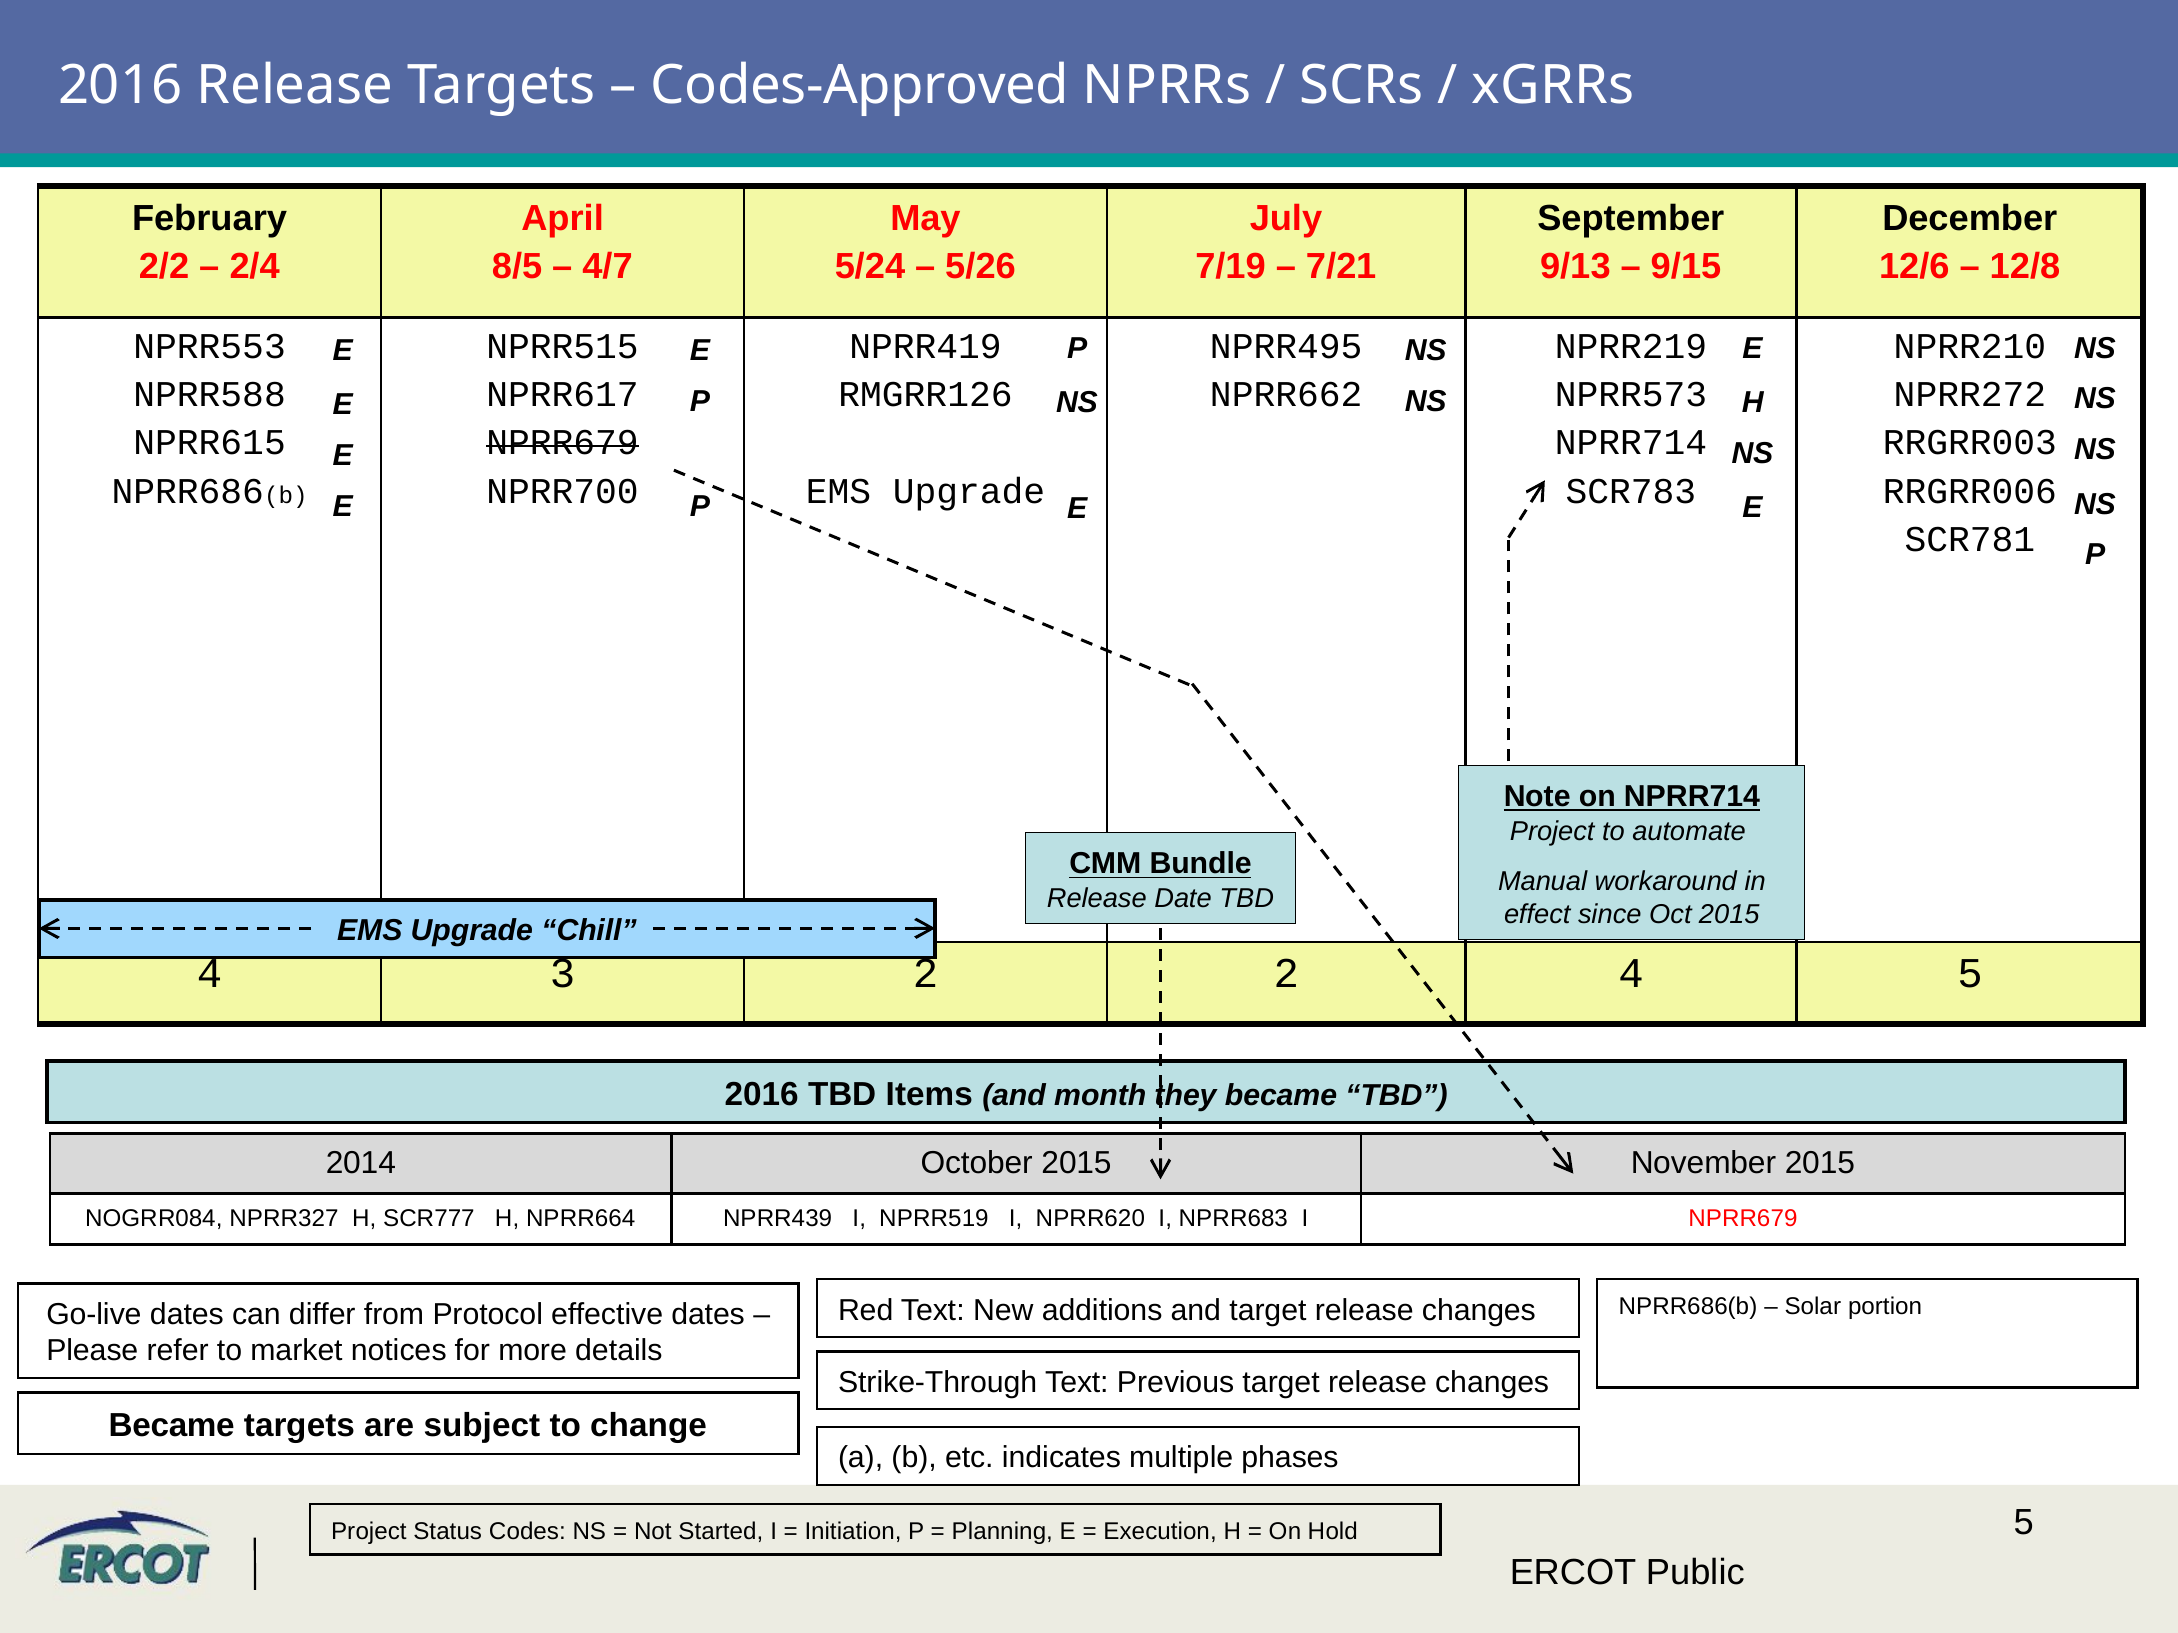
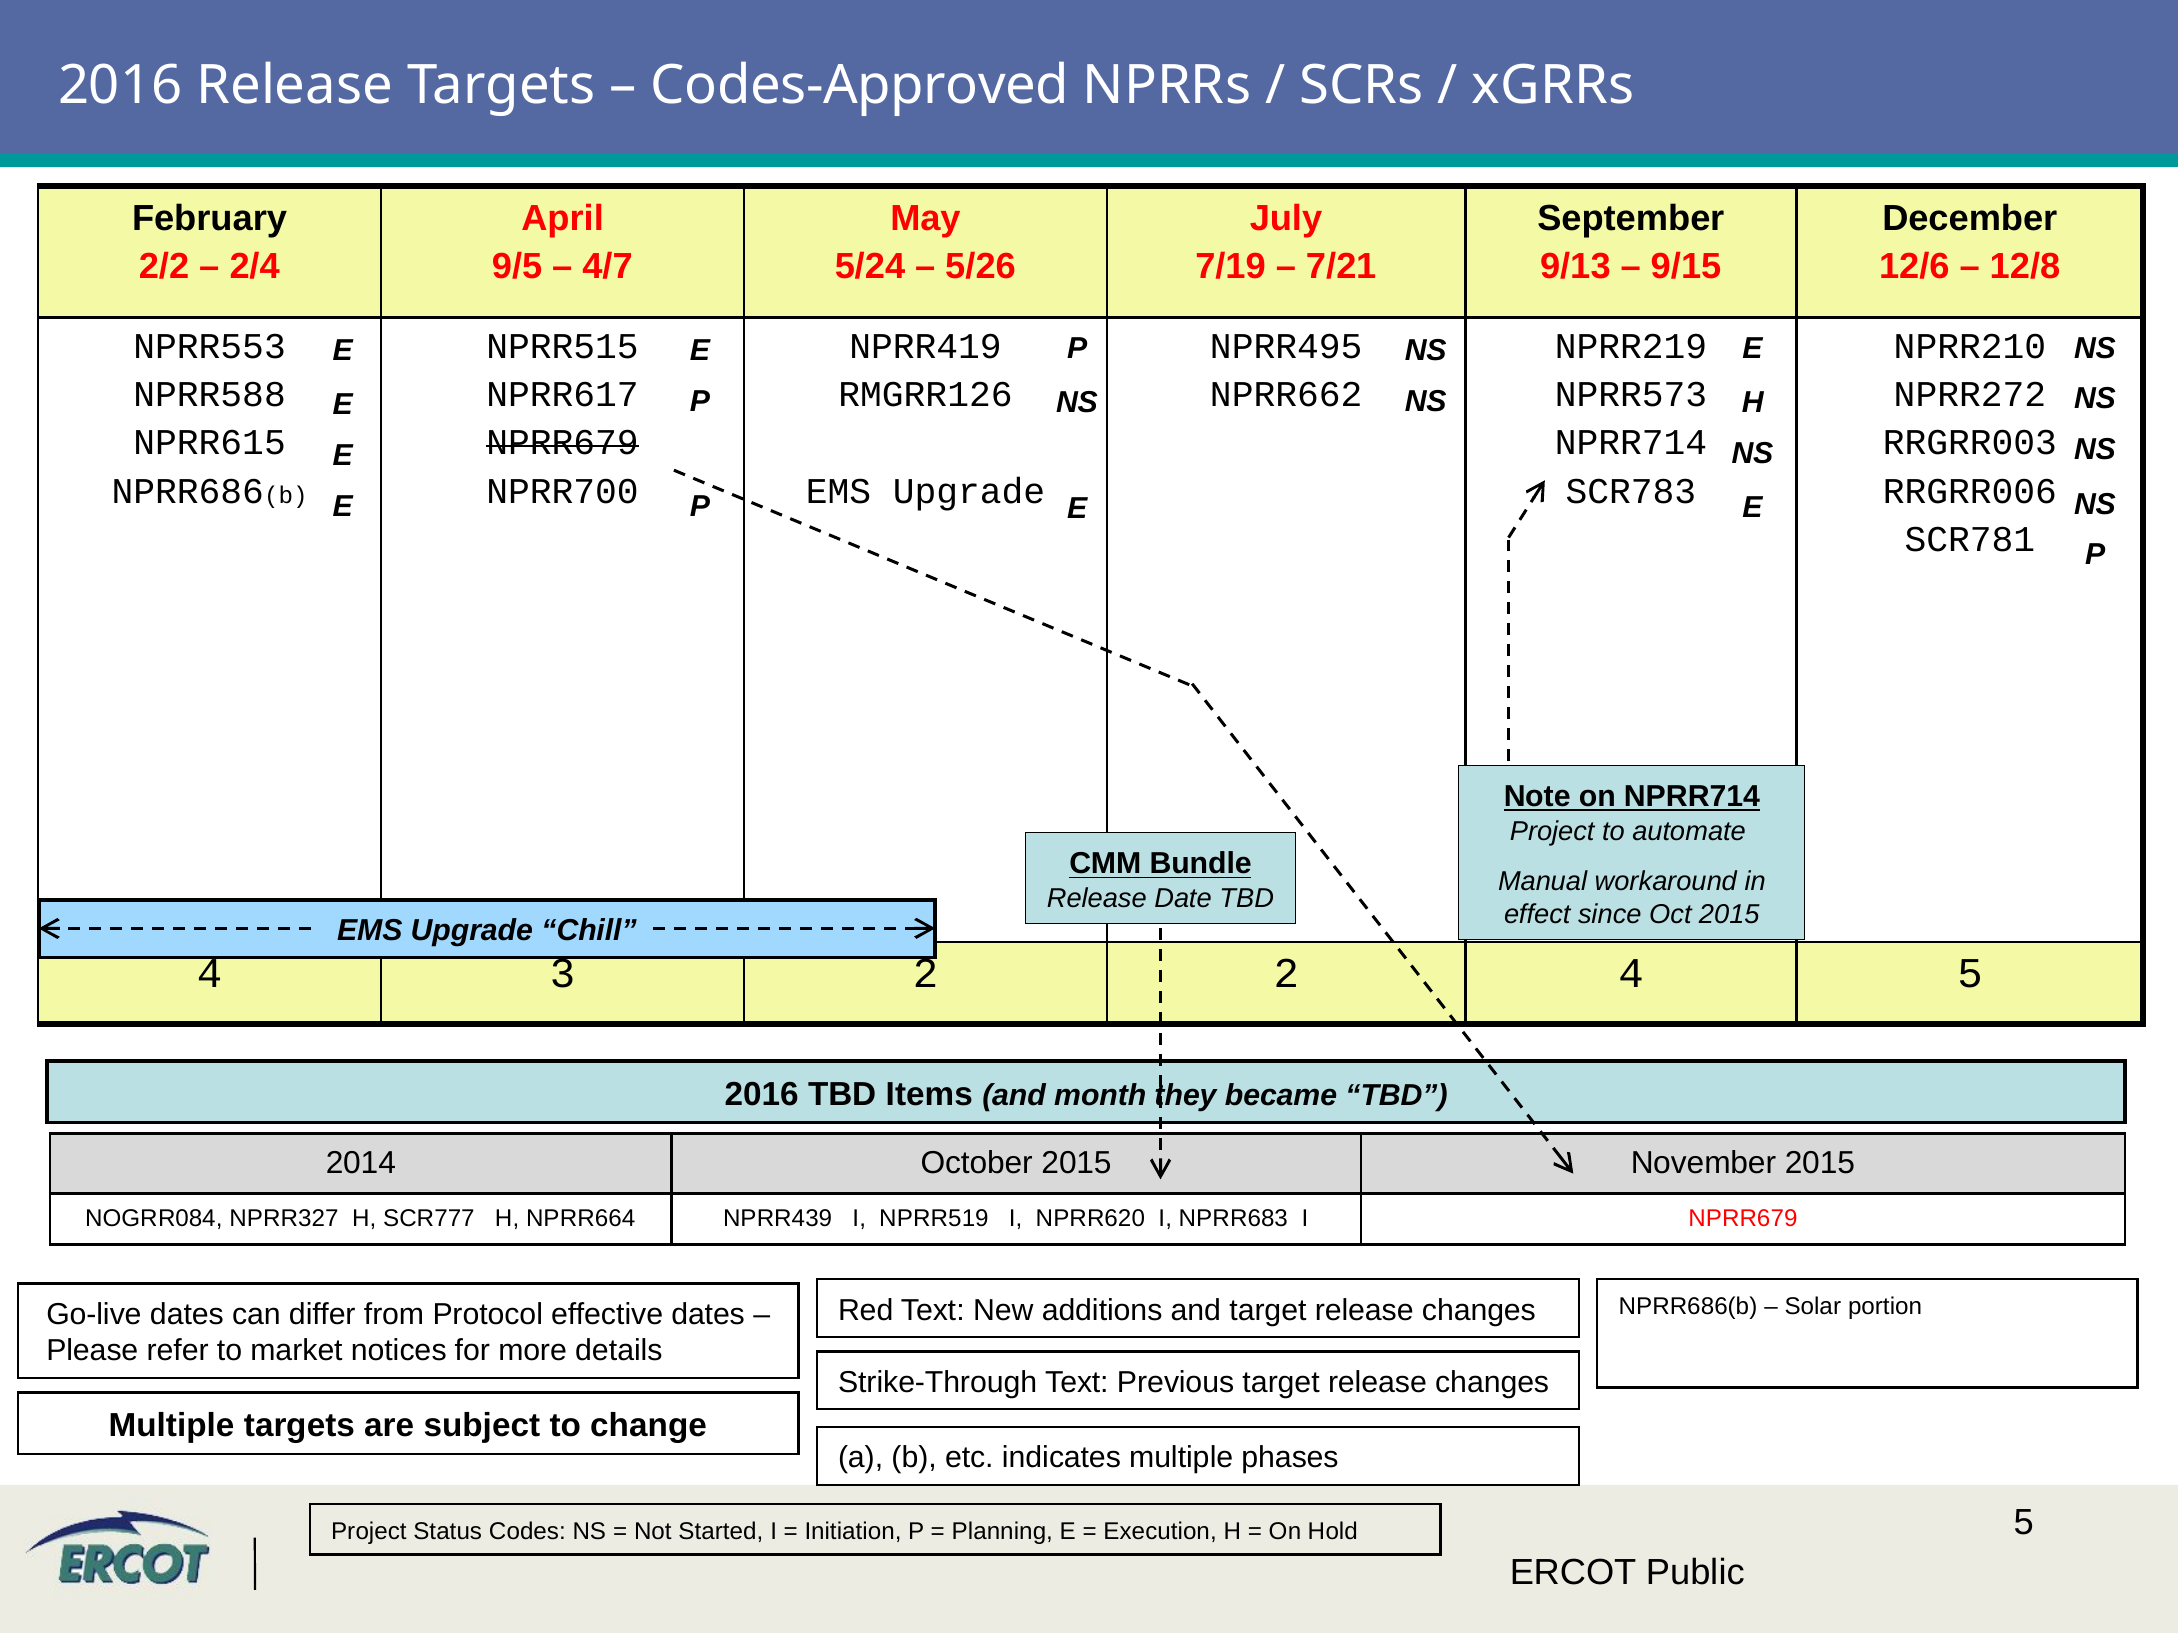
8/5: 8/5 -> 9/5
Became at (172, 1426): Became -> Multiple
